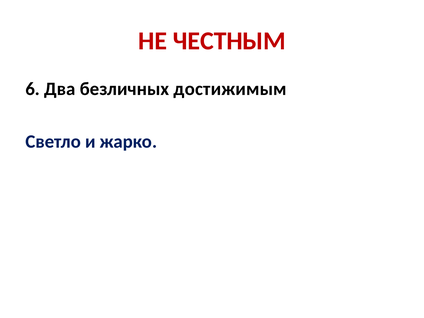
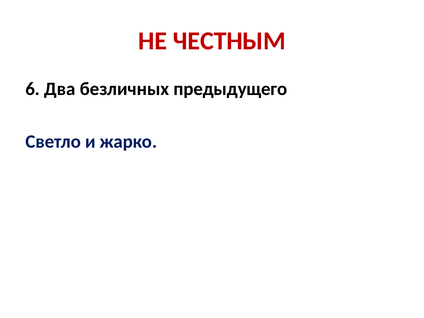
достижимым: достижимым -> предыдущего
